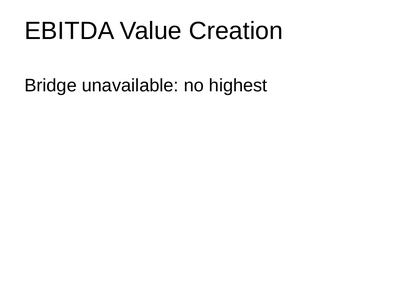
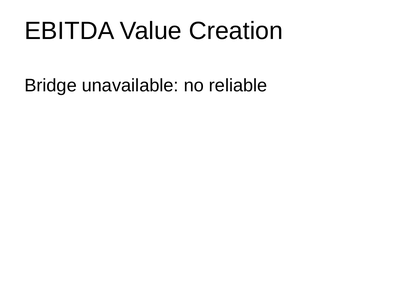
highest: highest -> reliable
